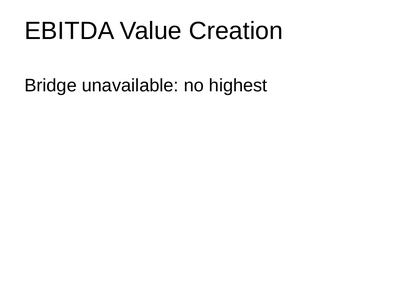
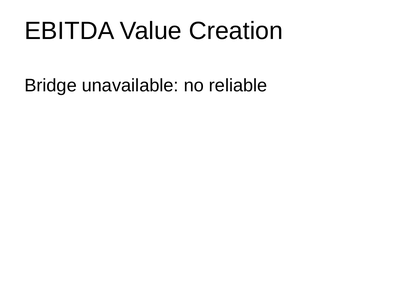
highest: highest -> reliable
